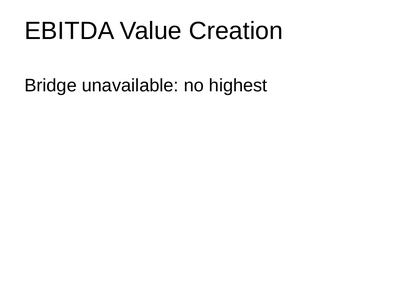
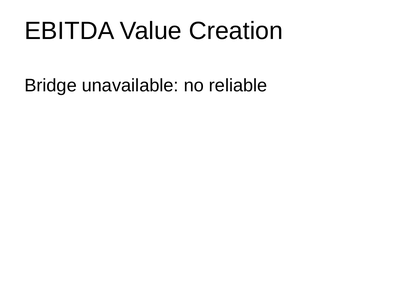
highest: highest -> reliable
